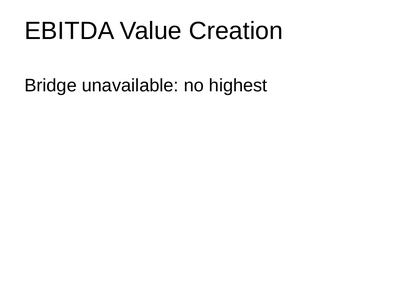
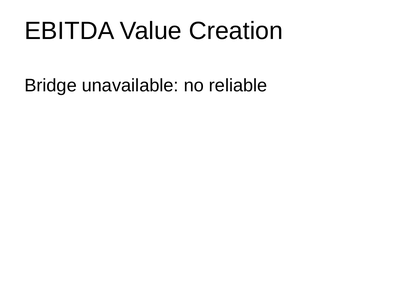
highest: highest -> reliable
